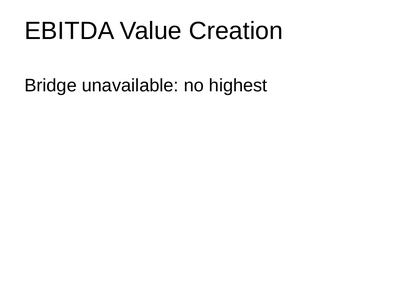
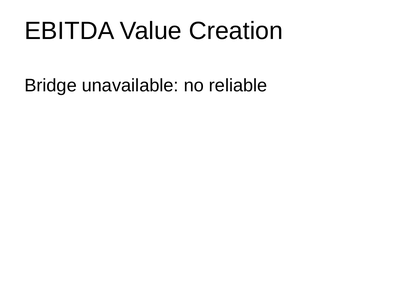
highest: highest -> reliable
